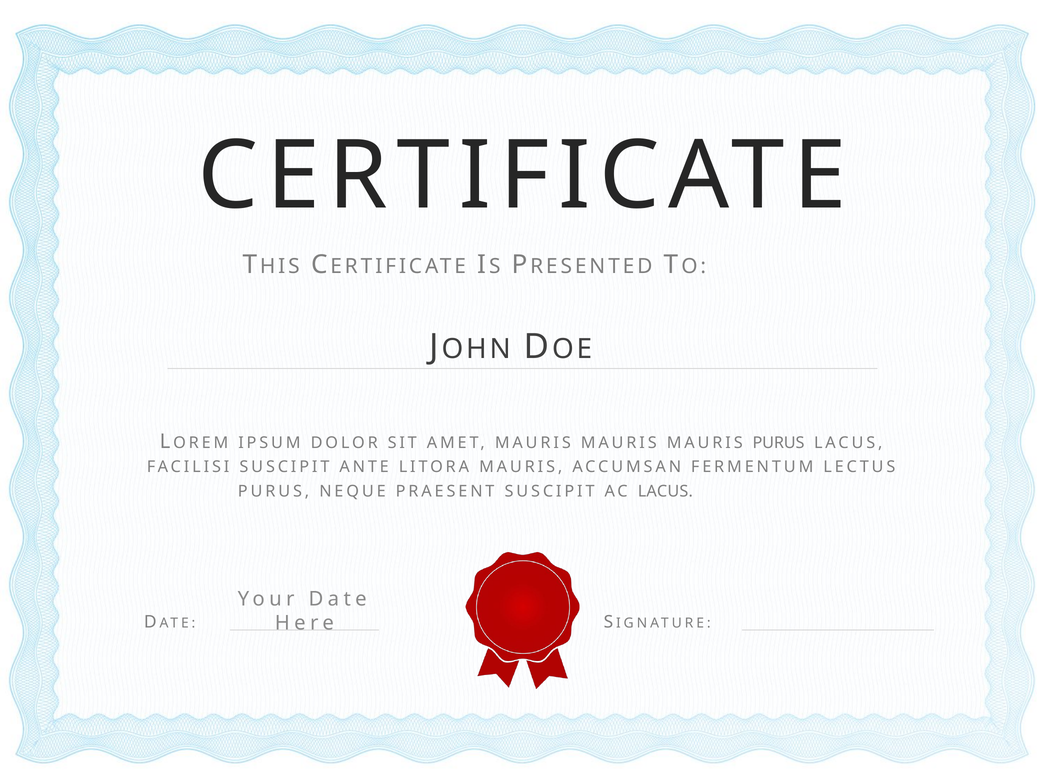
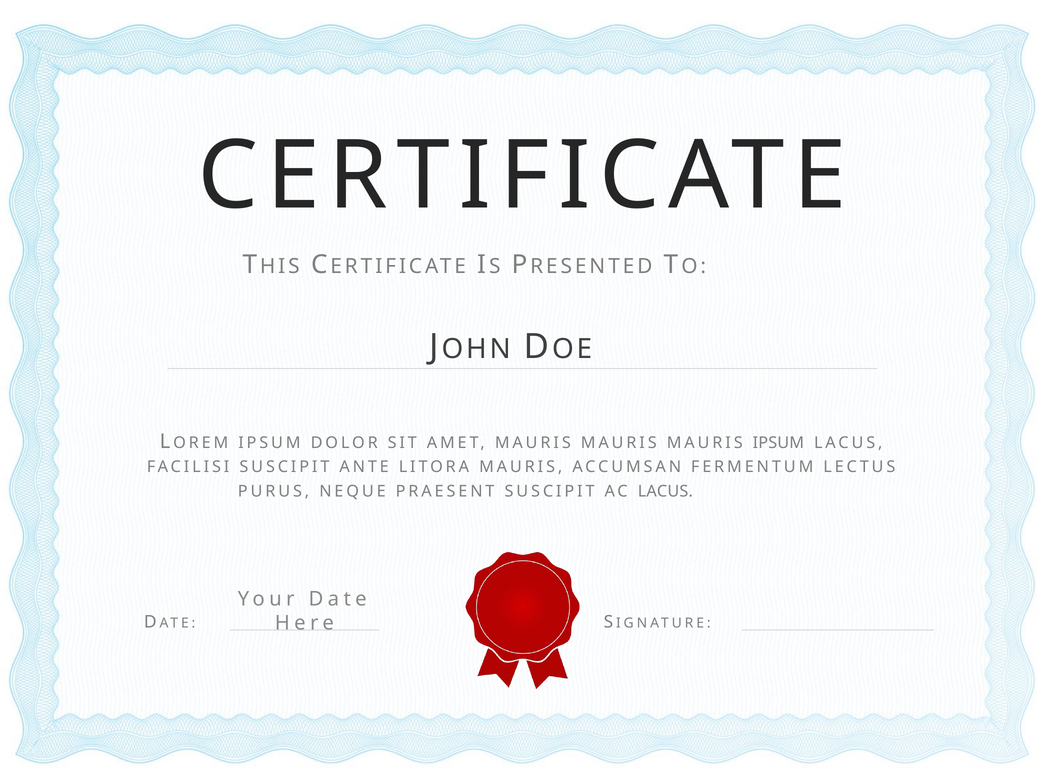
MAURIS PURUS: PURUS -> IPSUM
